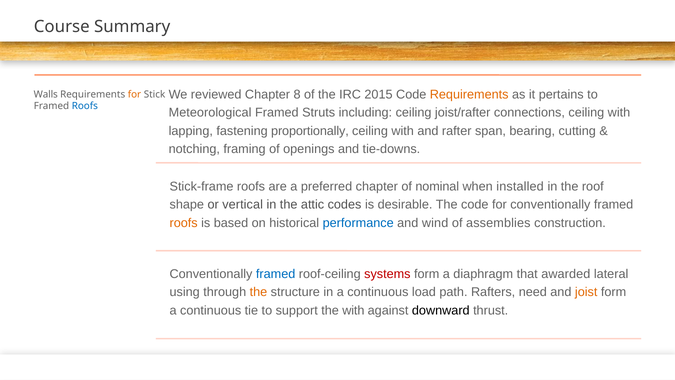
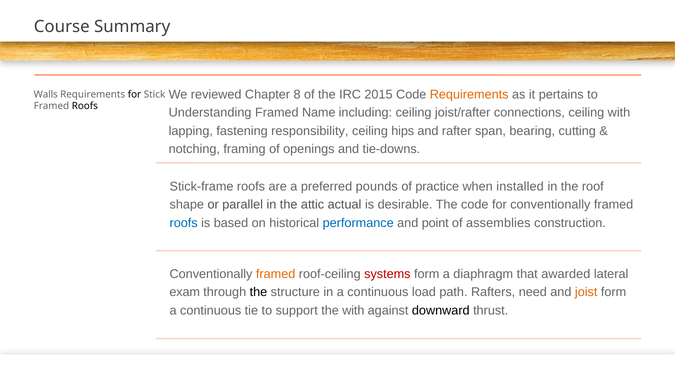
for at (134, 94) colour: orange -> black
Roofs at (85, 106) colour: blue -> black
Meteorological: Meteorological -> Understanding
Struts: Struts -> Name
proportionally: proportionally -> responsibility
with at (403, 131): with -> hips
preferred chapter: chapter -> pounds
nominal: nominal -> practice
vertical: vertical -> parallel
codes: codes -> actual
roofs at (184, 223) colour: orange -> blue
wind: wind -> point
framed at (276, 274) colour: blue -> orange
using: using -> exam
the at (258, 292) colour: orange -> black
